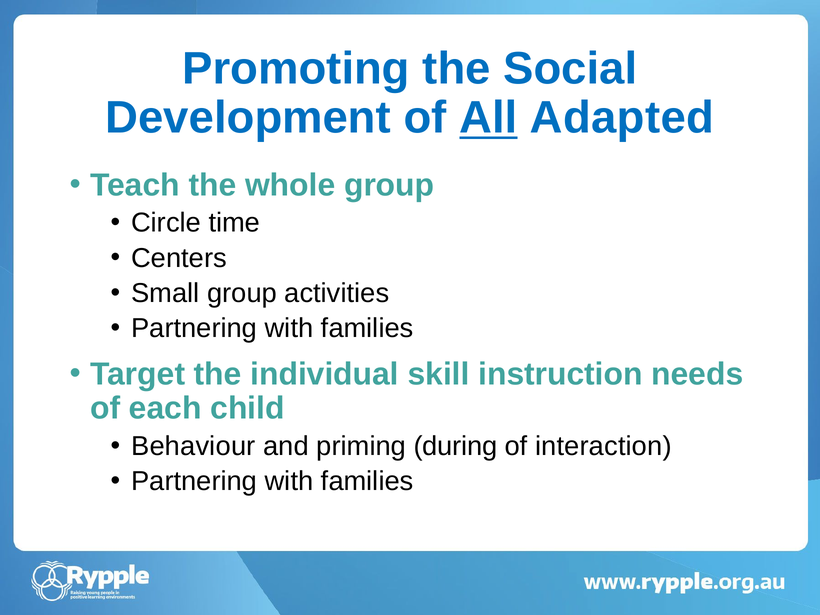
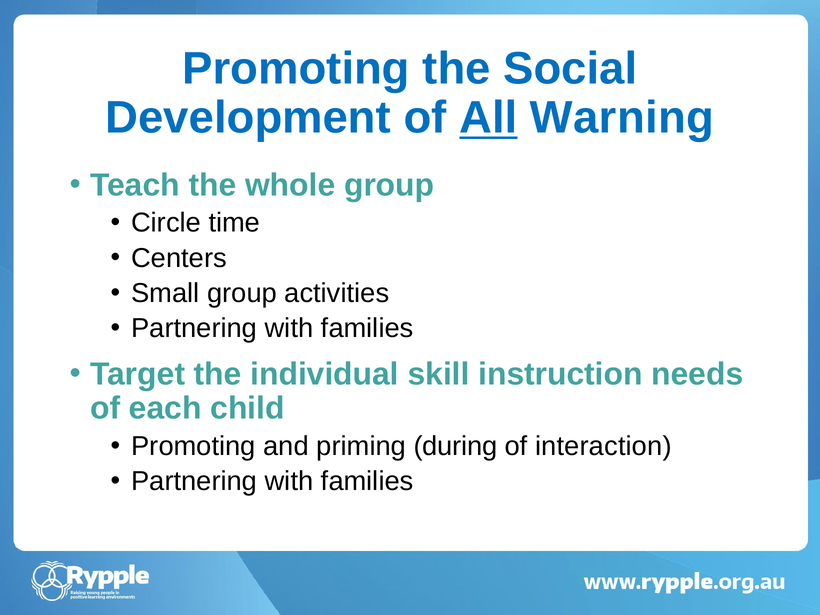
Adapted: Adapted -> Warning
Behaviour at (193, 446): Behaviour -> Promoting
